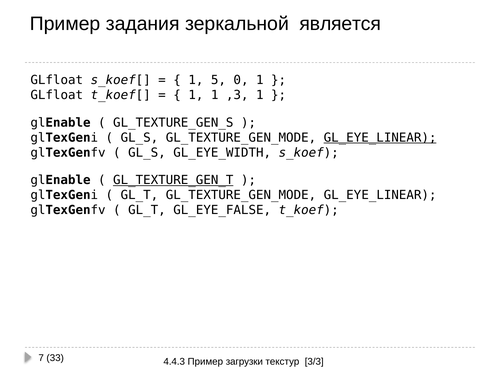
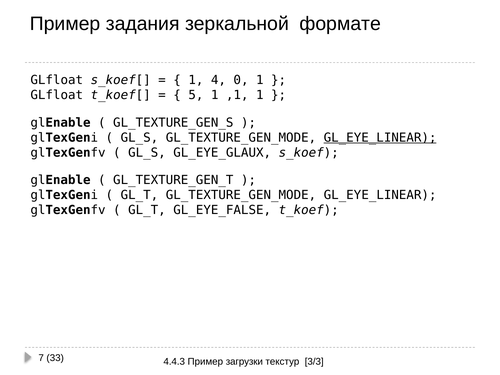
является: является -> формате
5: 5 -> 4
1 at (196, 95): 1 -> 5
,3: ,3 -> ,1
GL_EYE_WIDTH: GL_EYE_WIDTH -> GL_EYE_GLAUX
GL_TEXTURE_GEN_T underline: present -> none
